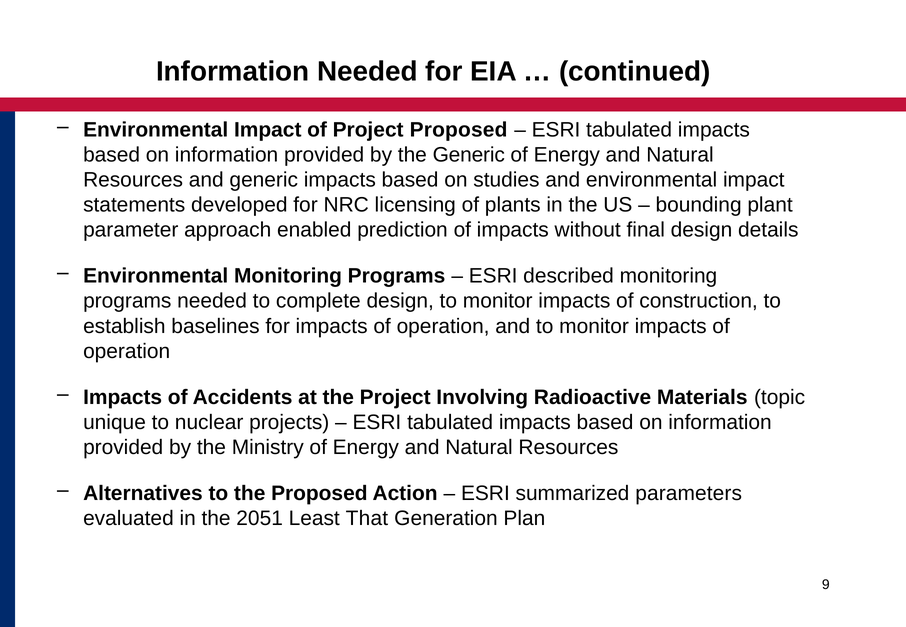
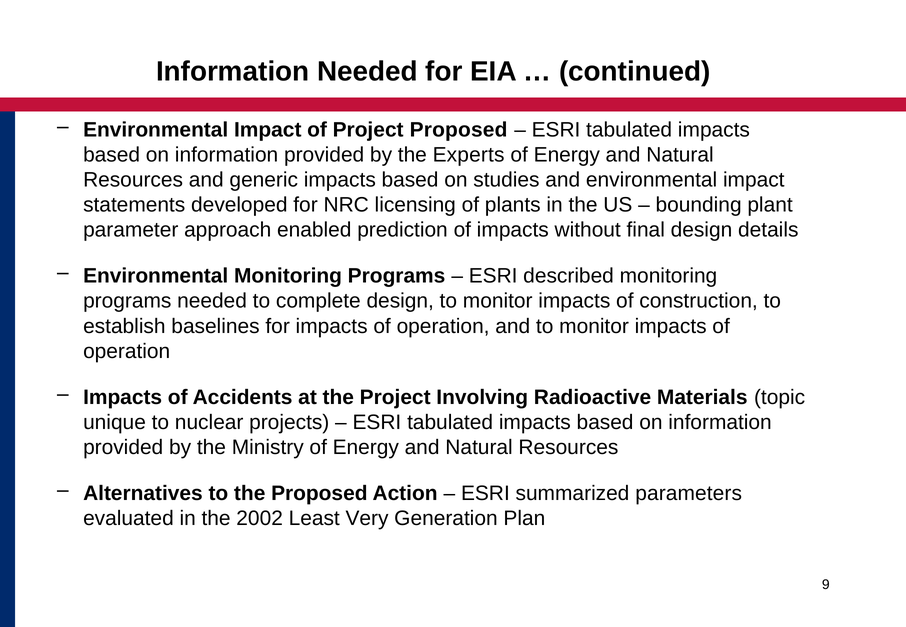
the Generic: Generic -> Experts
2051: 2051 -> 2002
That: That -> Very
